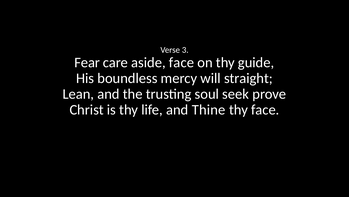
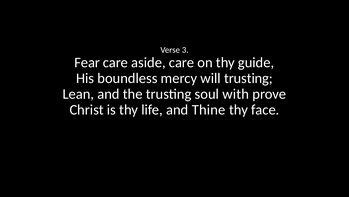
aside face: face -> care
will straight: straight -> trusting
seek: seek -> with
